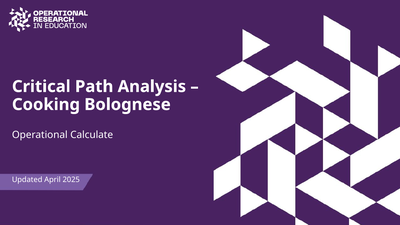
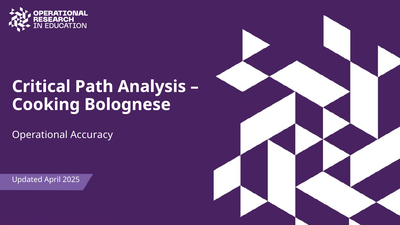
Calculate: Calculate -> Accuracy
